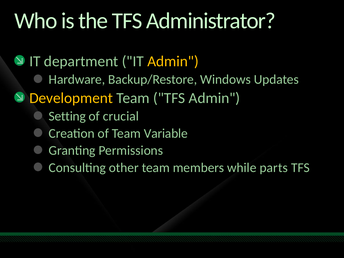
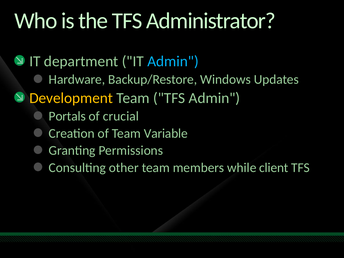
Admin at (173, 61) colour: yellow -> light blue
Setting: Setting -> Portals
parts: parts -> client
